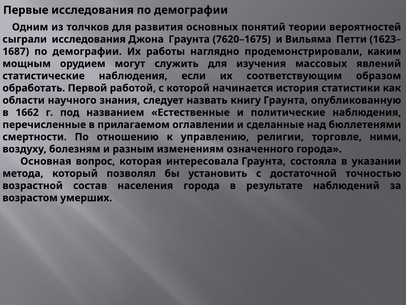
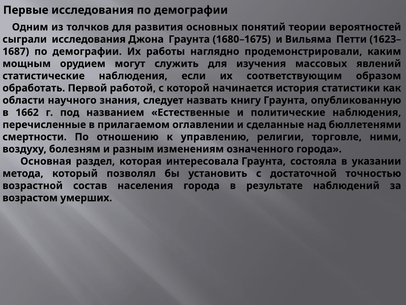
7620–1675: 7620–1675 -> 1680–1675
вопрос: вопрос -> раздел
